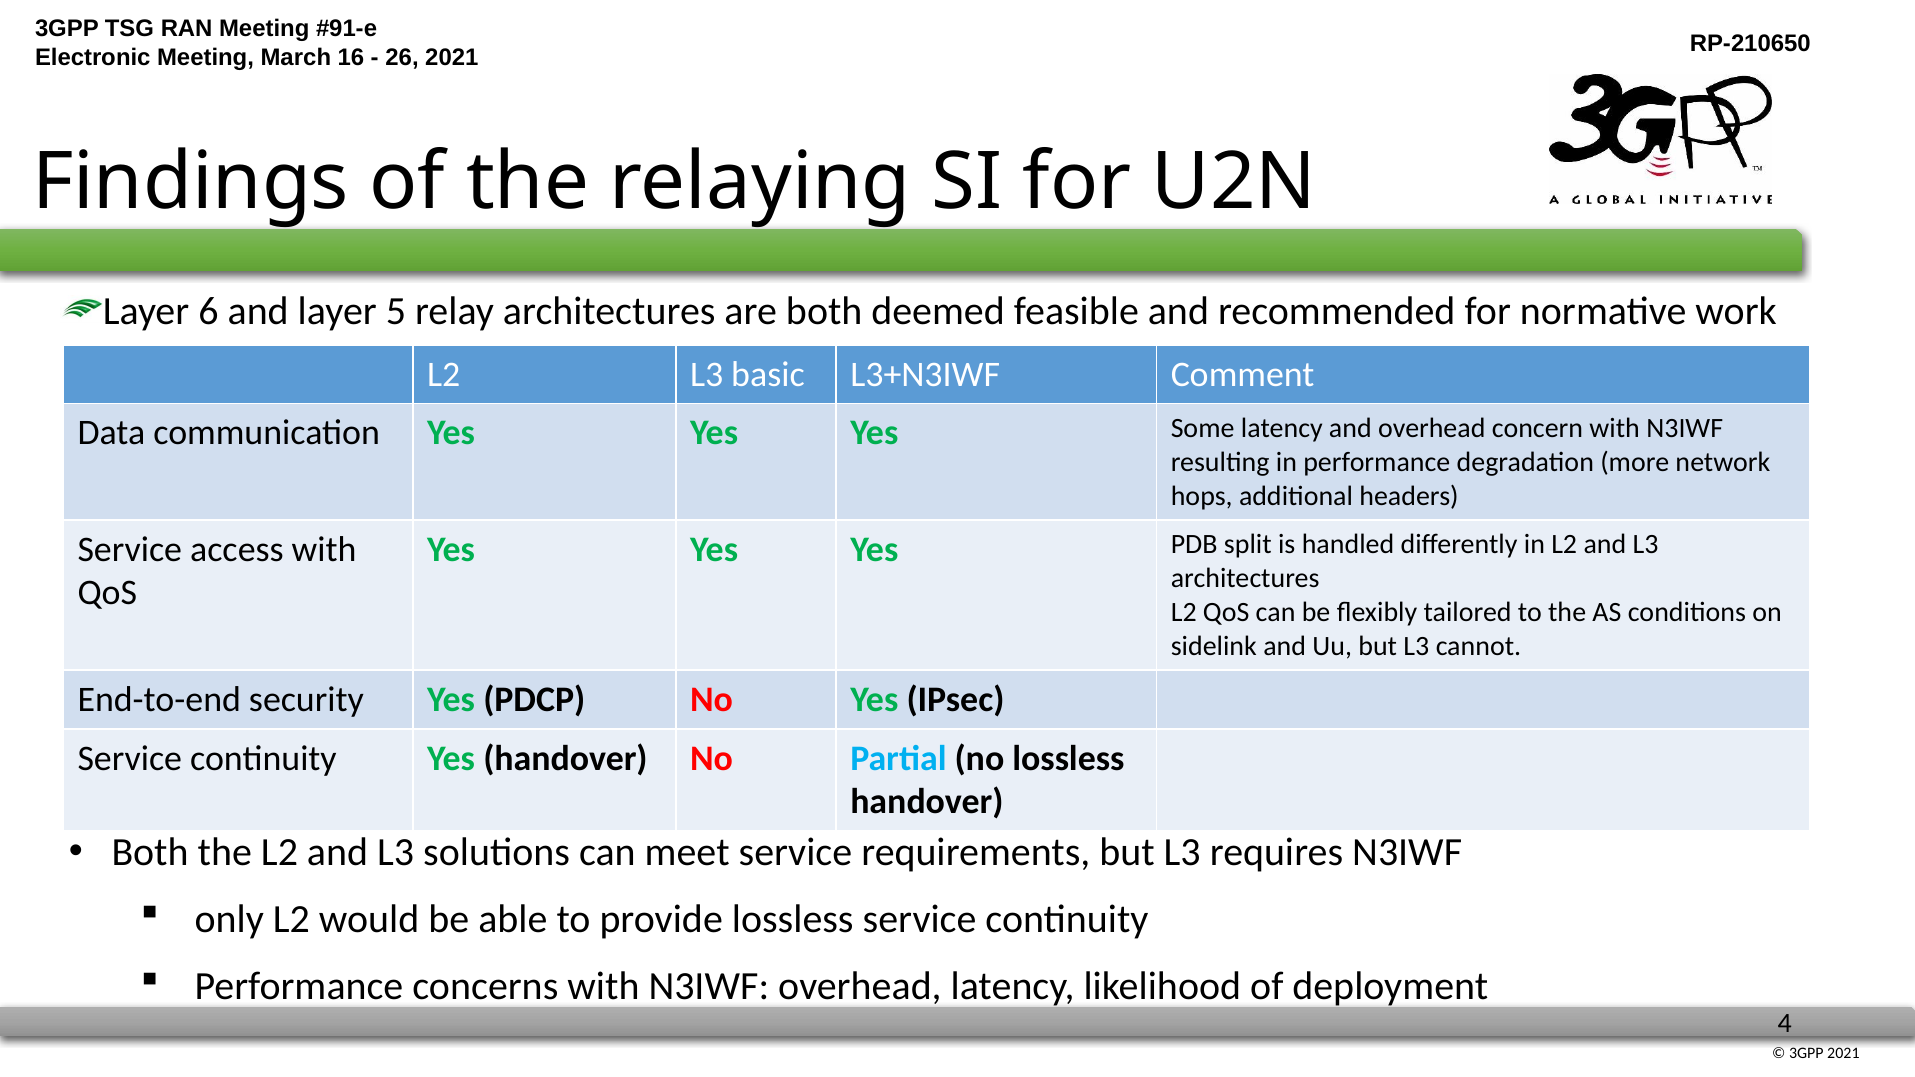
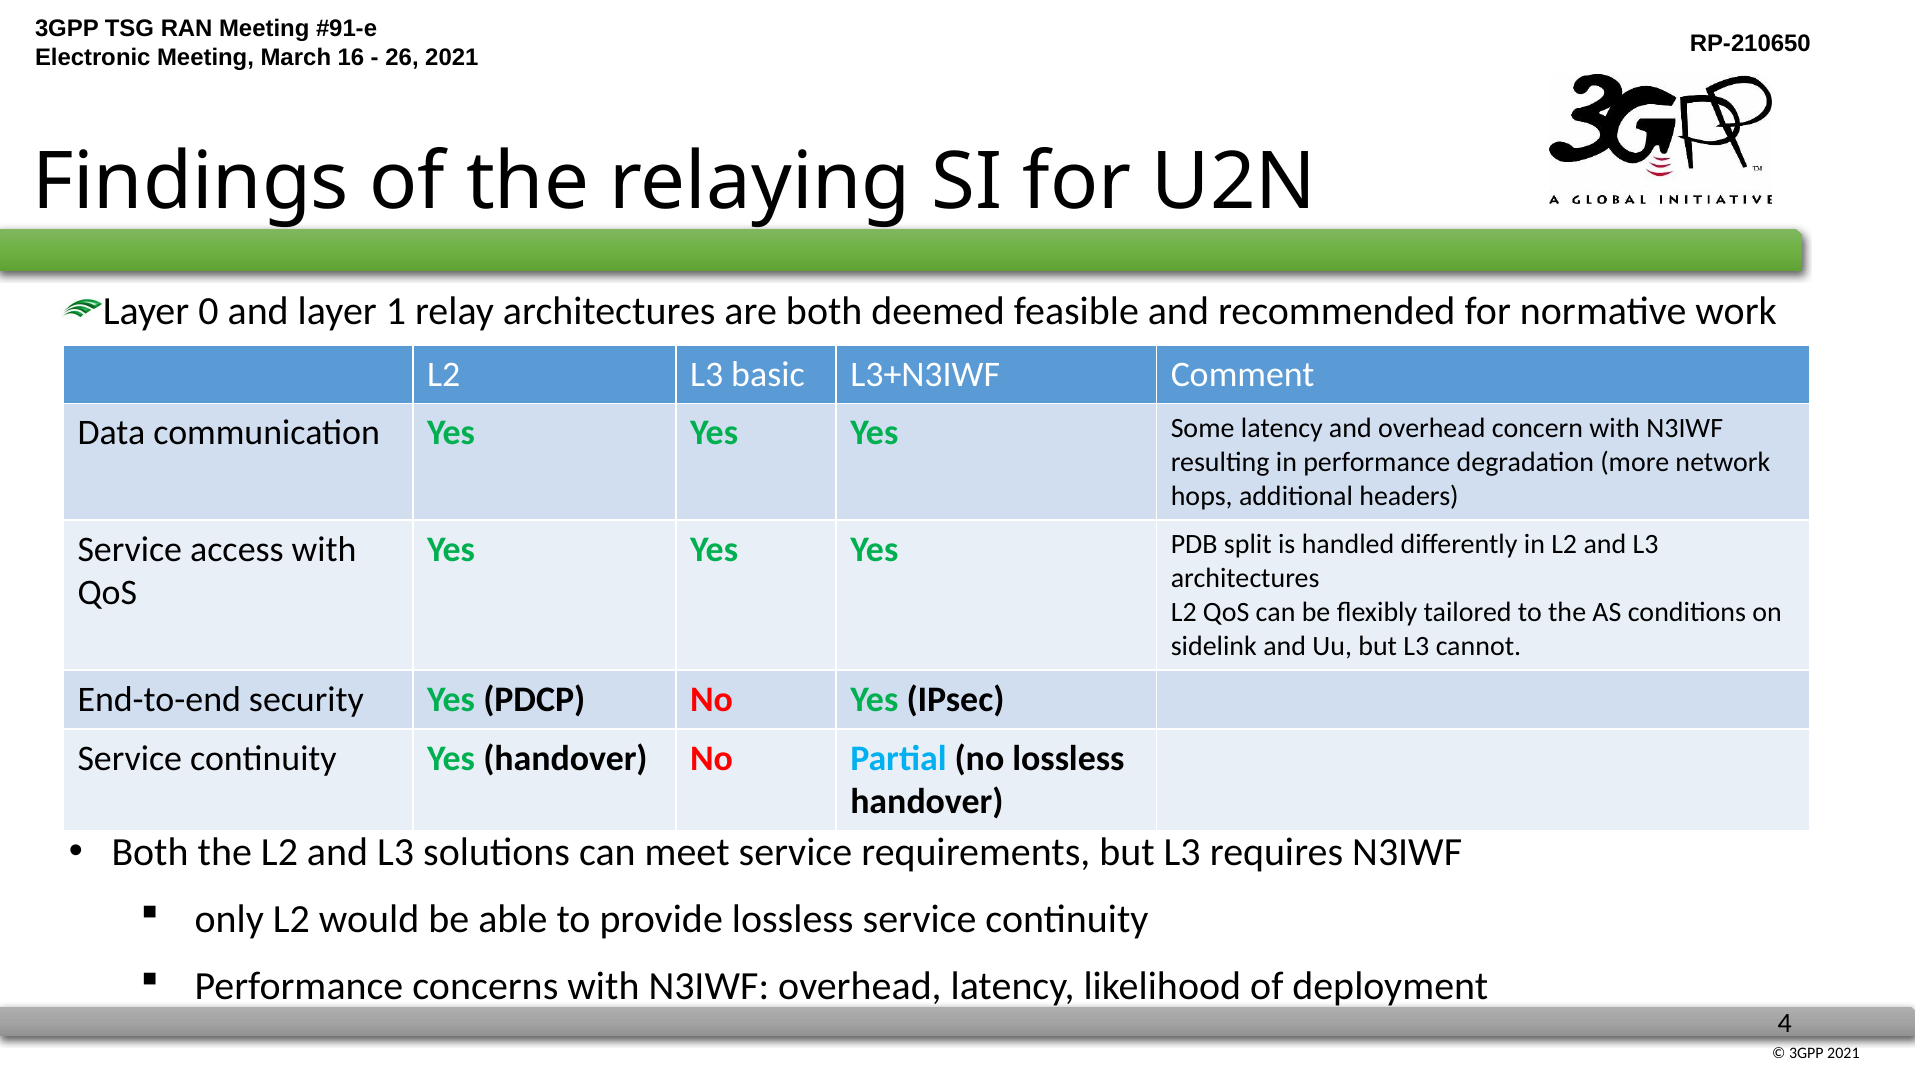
6: 6 -> 0
5: 5 -> 1
